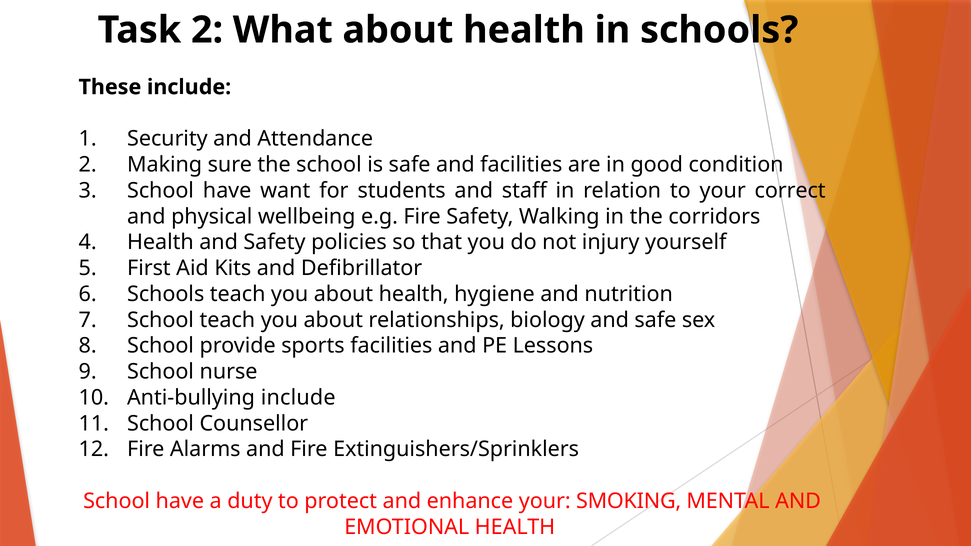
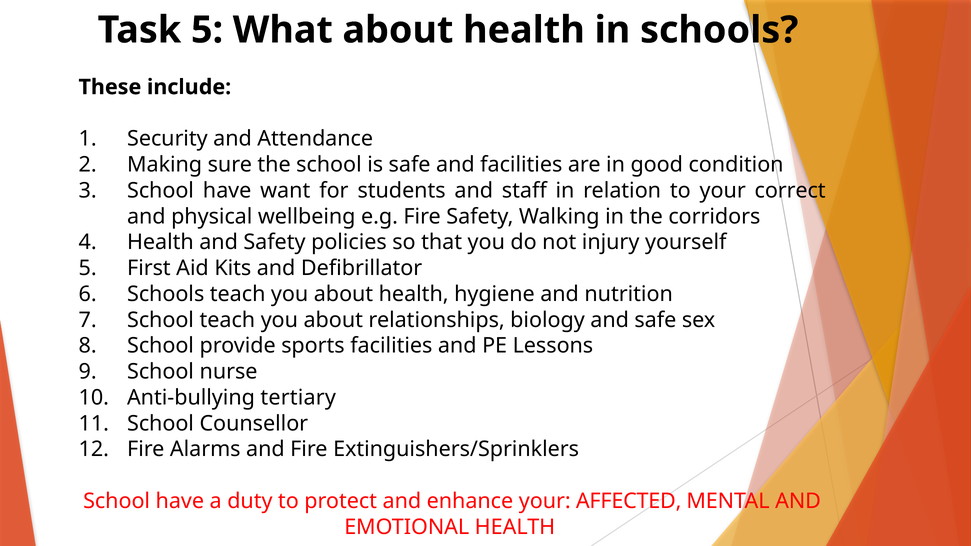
Task 2: 2 -> 5
Anti-bullying include: include -> tertiary
SMOKING: SMOKING -> AFFECTED
